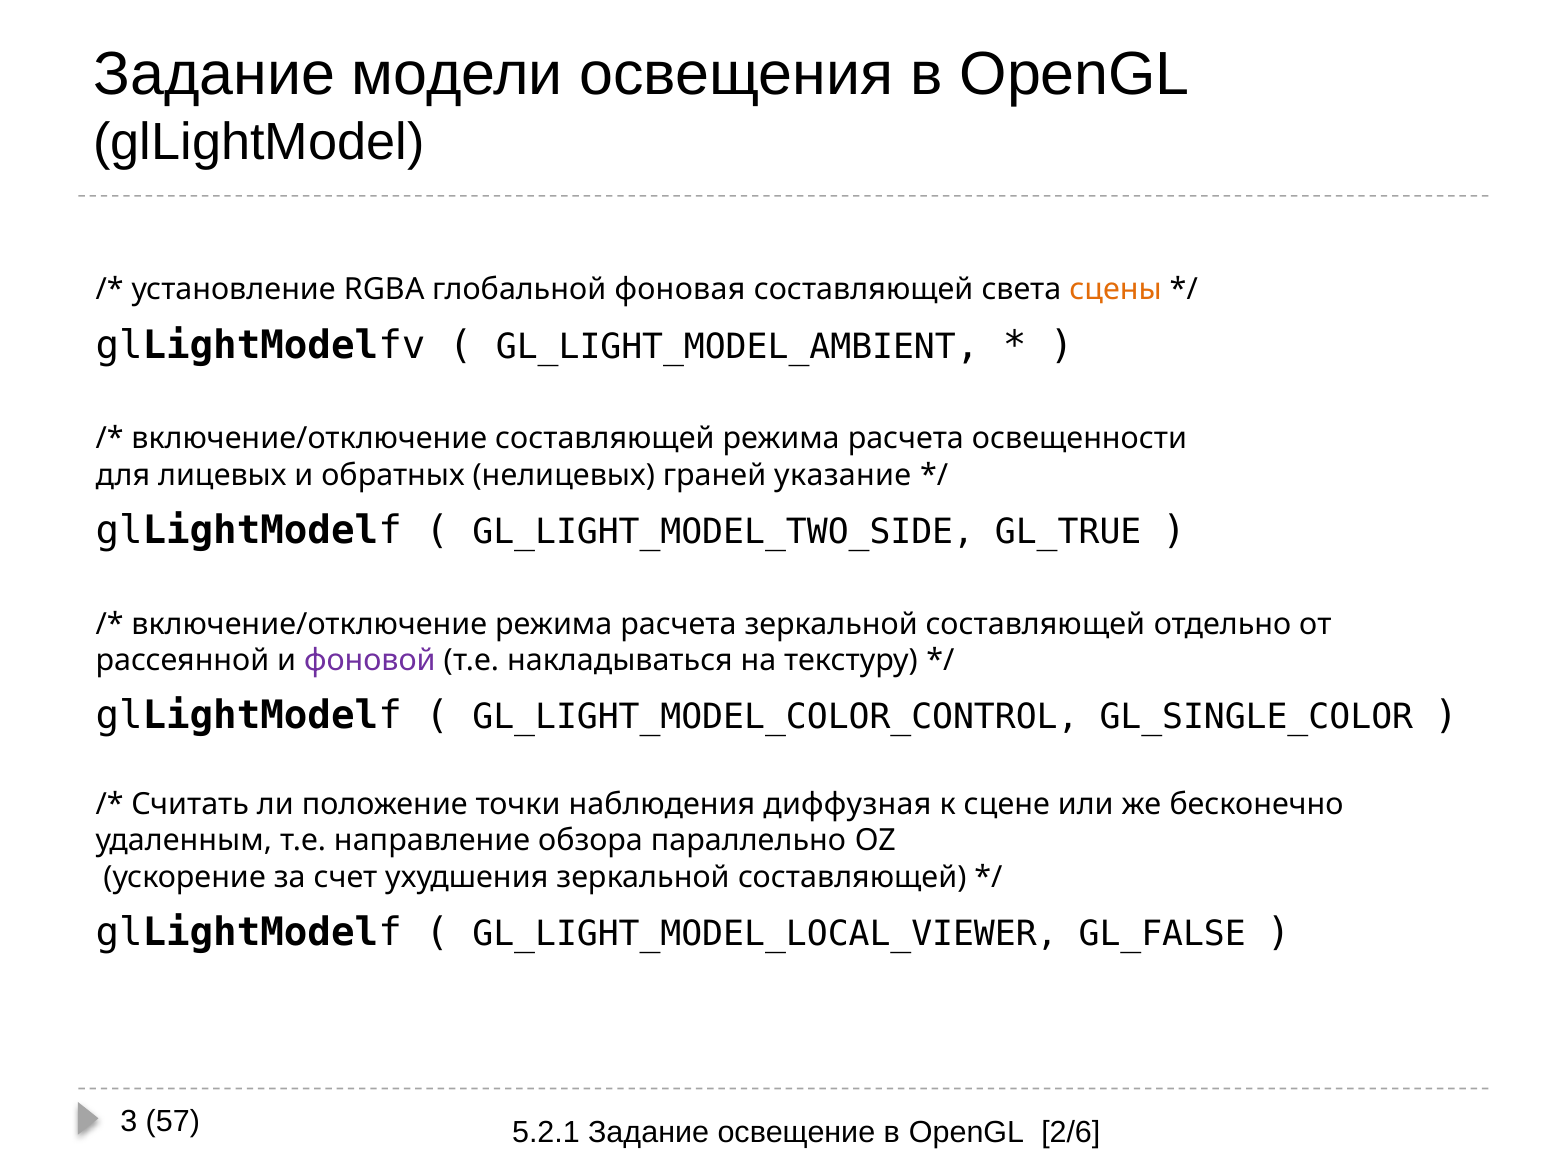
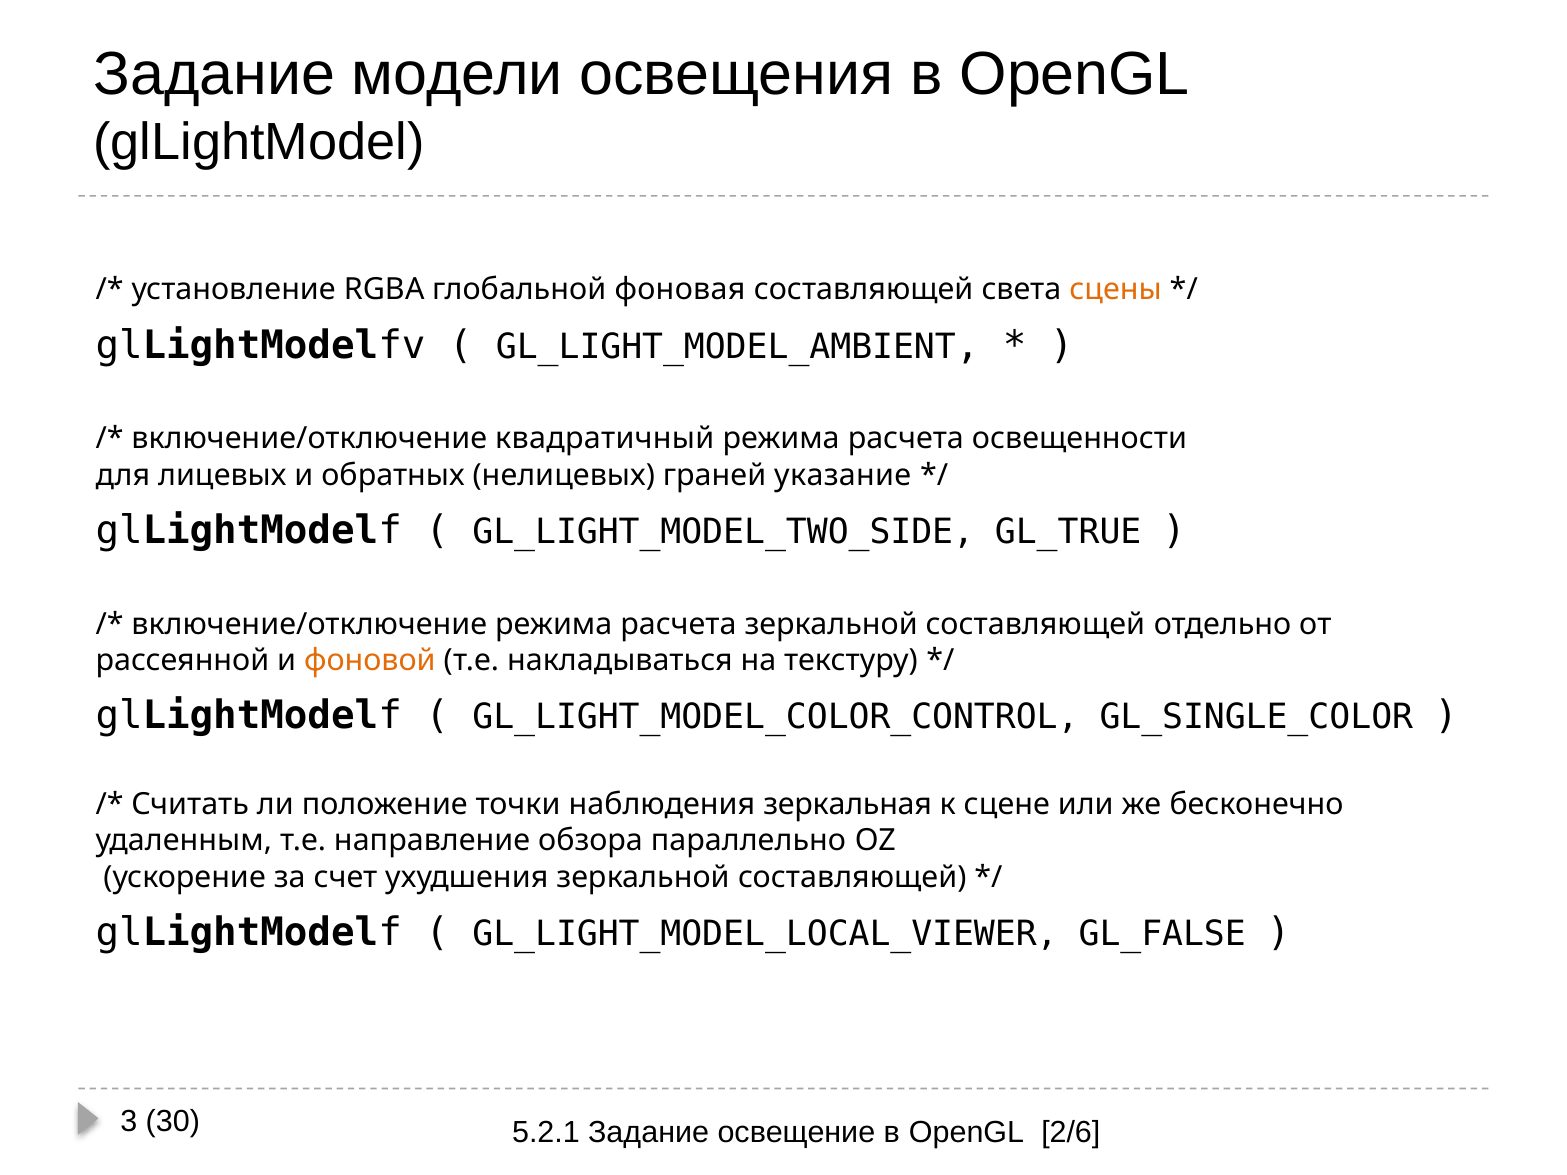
включение/отключение составляющей: составляющей -> квадратичный
фоновой colour: purple -> orange
диффузная: диффузная -> зеркальная
57: 57 -> 30
